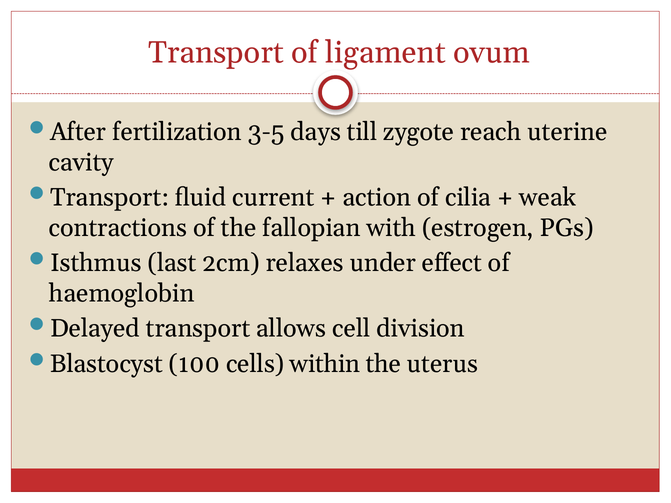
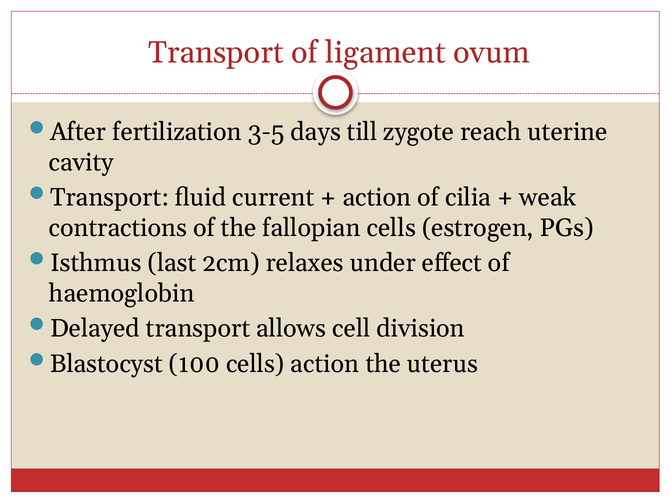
fallopian with: with -> cells
cells within: within -> action
